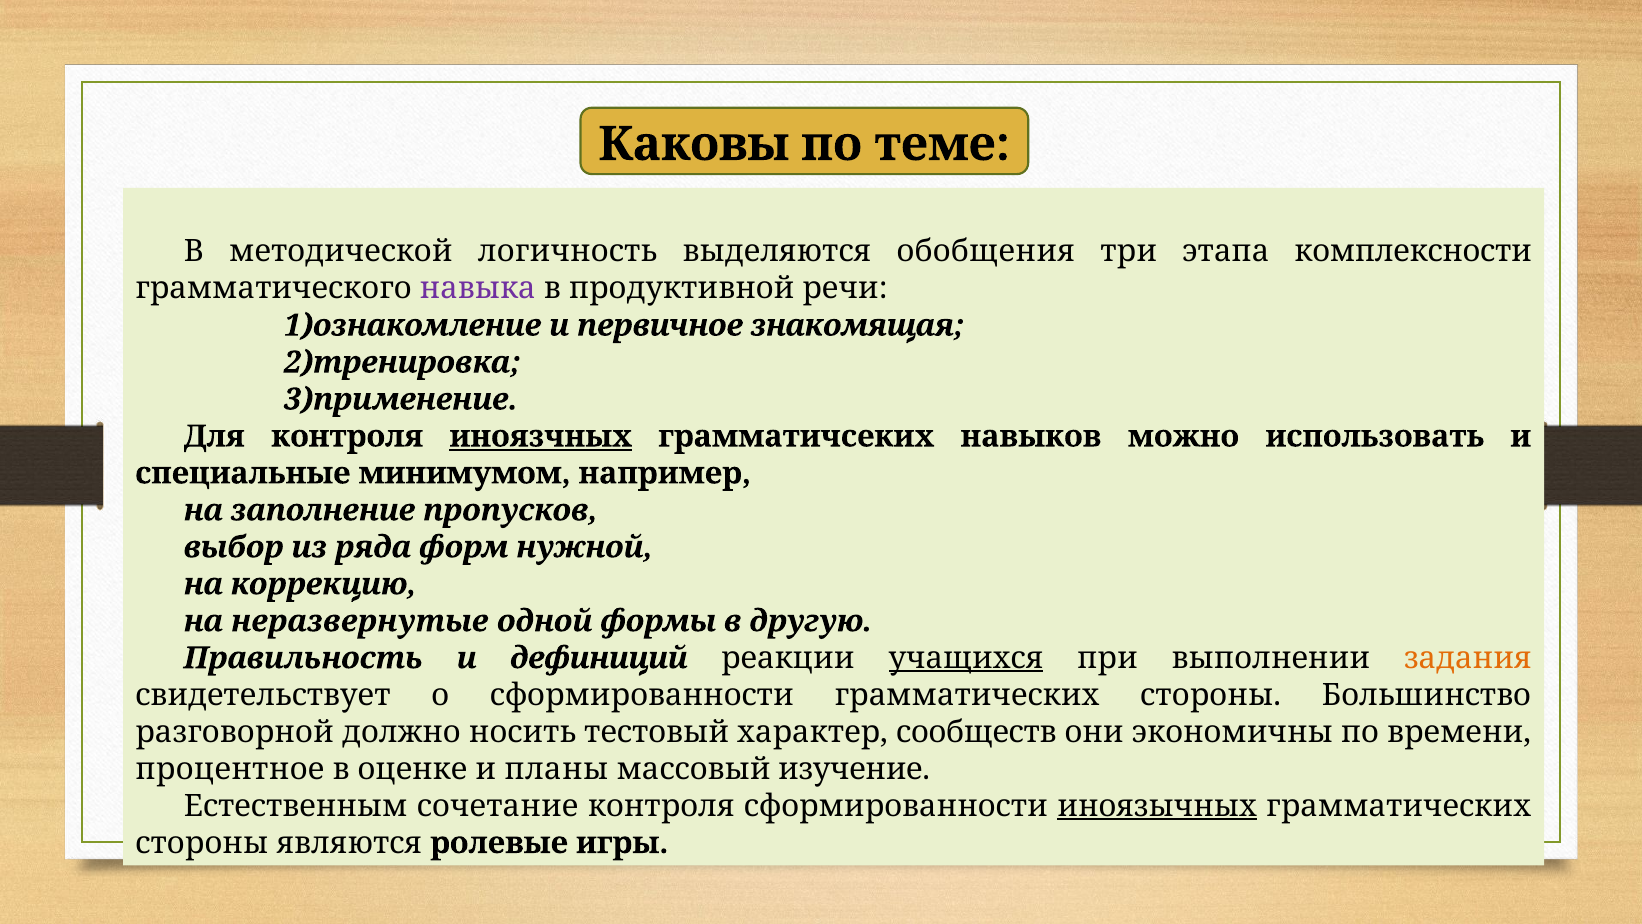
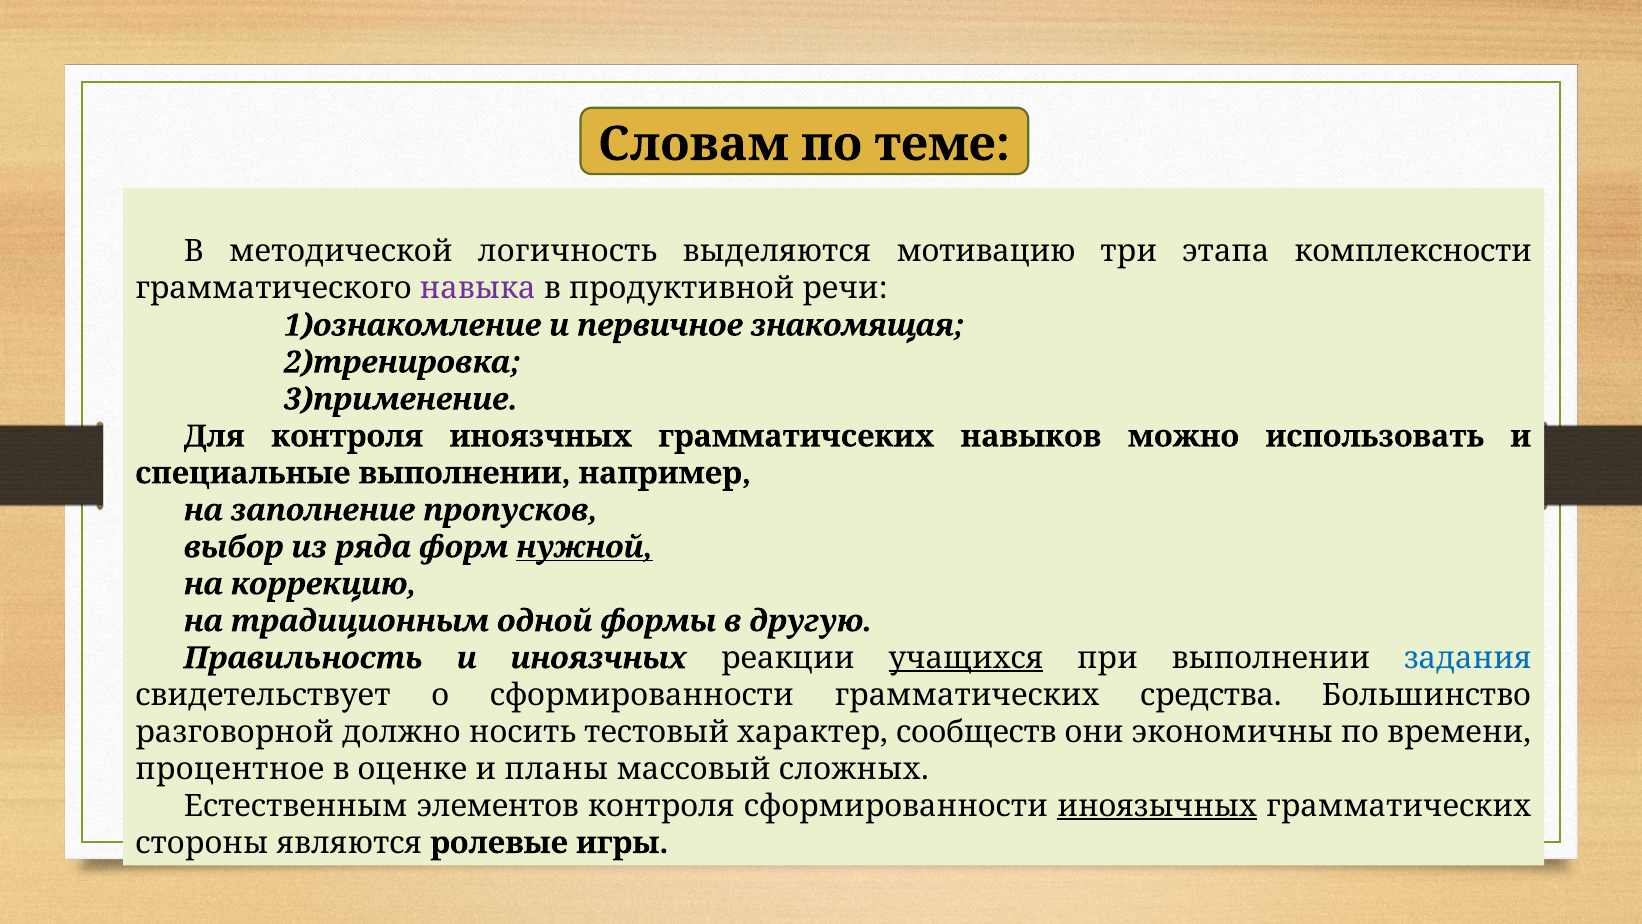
Каковы: Каковы -> Словам
обобщения: обобщения -> мотивацию
иноязчных at (541, 436) underline: present -> none
специальные минимумом: минимумом -> выполнении
нужной underline: none -> present
неразвернутые: неразвернутые -> традиционным
и дефиниций: дефиниций -> иноязчных
задания colour: orange -> blue
сформированности грамматических стороны: стороны -> средства
изучение: изучение -> сложных
сочетание: сочетание -> элементов
